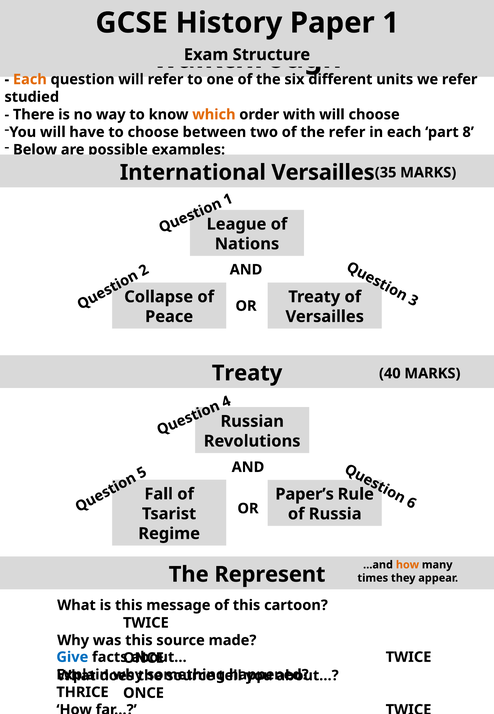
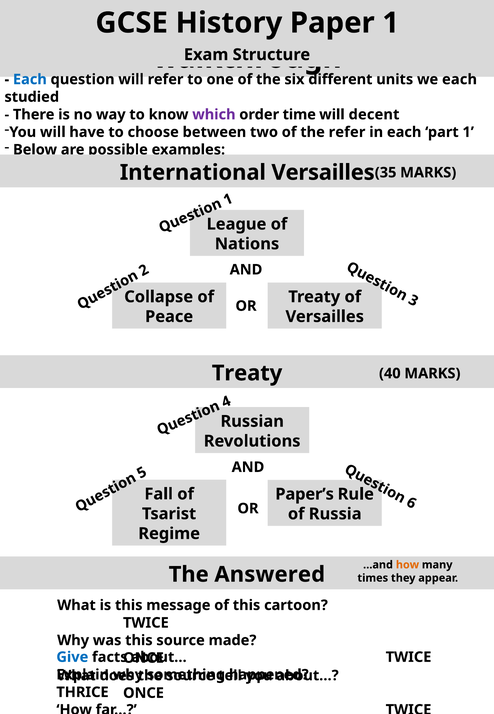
Each at (30, 79) colour: orange -> blue
we refer: refer -> each
which colour: orange -> purple
with: with -> time
will choose: choose -> decent
part 8: 8 -> 1
Represent: Represent -> Answered
